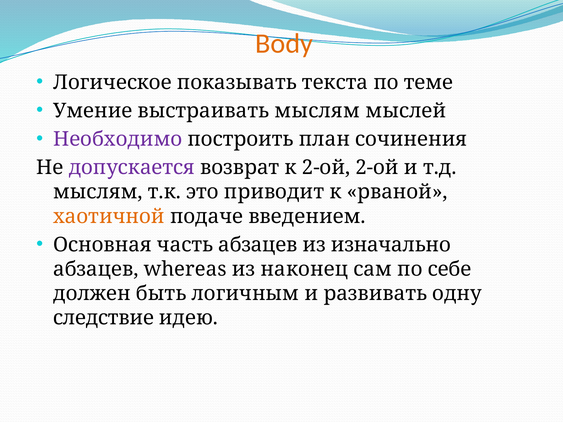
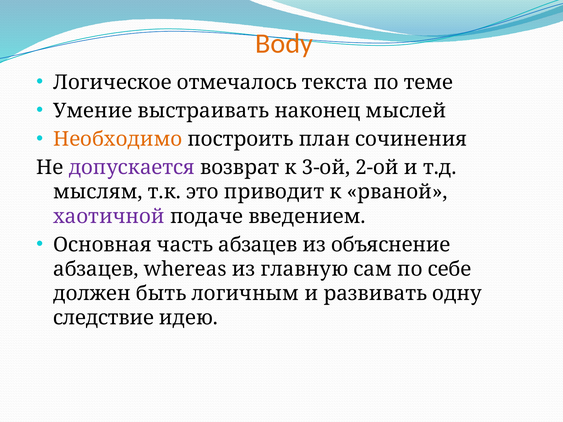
показывать: показывать -> отмечалось
выстраивать мыслям: мыслям -> наконец
Необходимо colour: purple -> orange
к 2-ой: 2-ой -> 3-ой
хаотичной colour: orange -> purple
изначально: изначально -> объяснение
наконец: наконец -> главную
